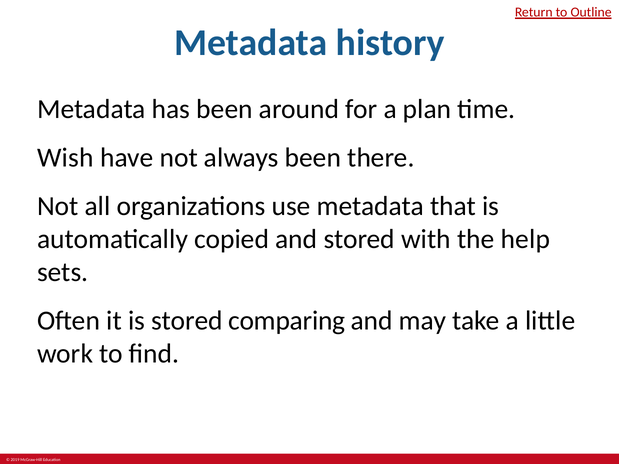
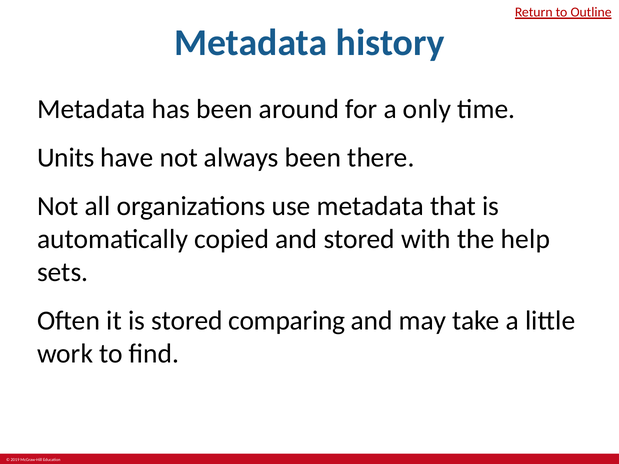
plan: plan -> only
Wish: Wish -> Units
